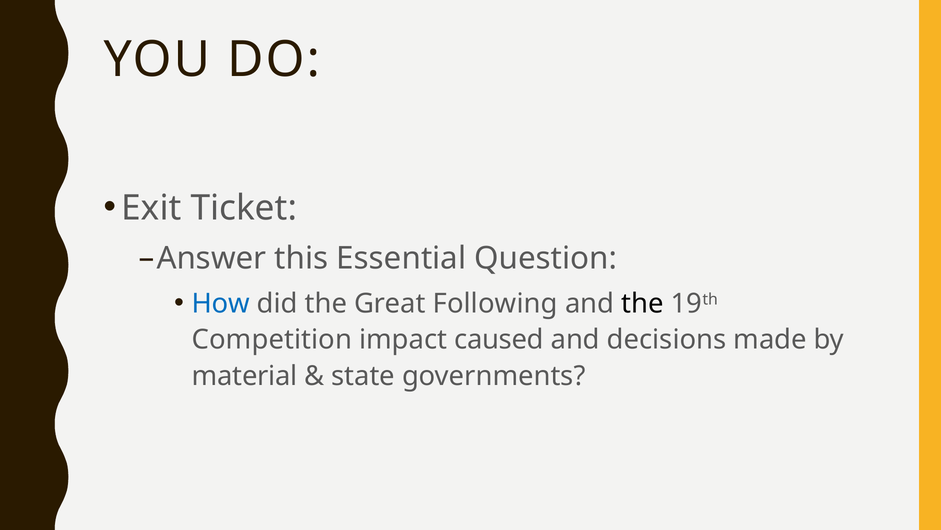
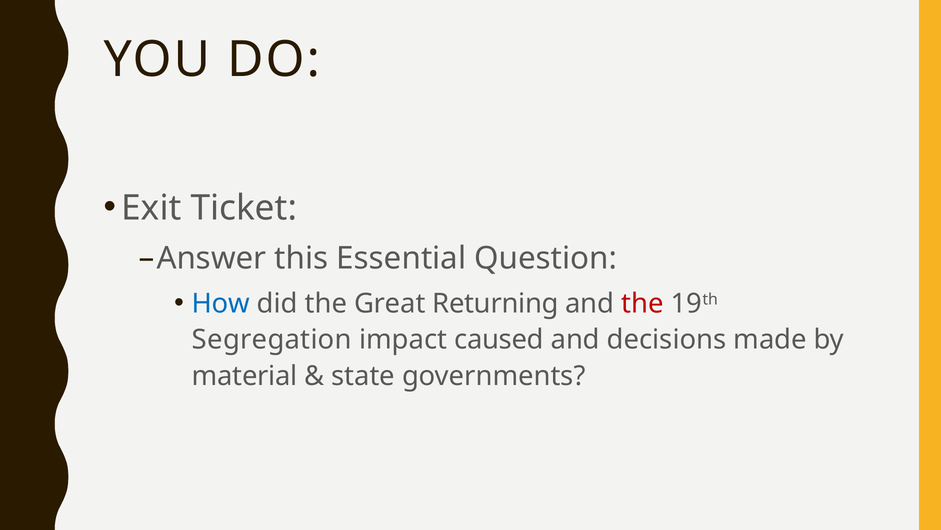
Following: Following -> Returning
the at (643, 303) colour: black -> red
Competition: Competition -> Segregation
